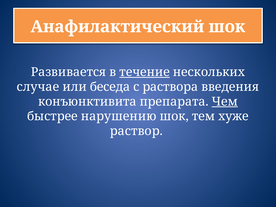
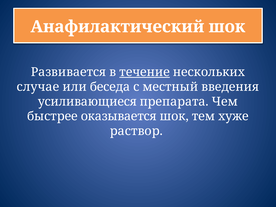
раствора: раствора -> местный
конъюнктивита: конъюнктивита -> усиливающиеся
Чем underline: present -> none
нарушению: нарушению -> оказывается
